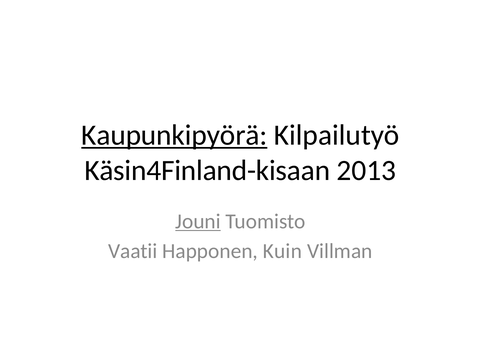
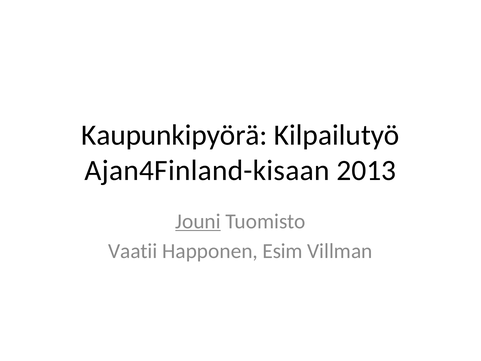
Kaupunkipyörä underline: present -> none
Käsin4Finland-kisaan: Käsin4Finland-kisaan -> Ajan4Finland-kisaan
Kuin: Kuin -> Esim
